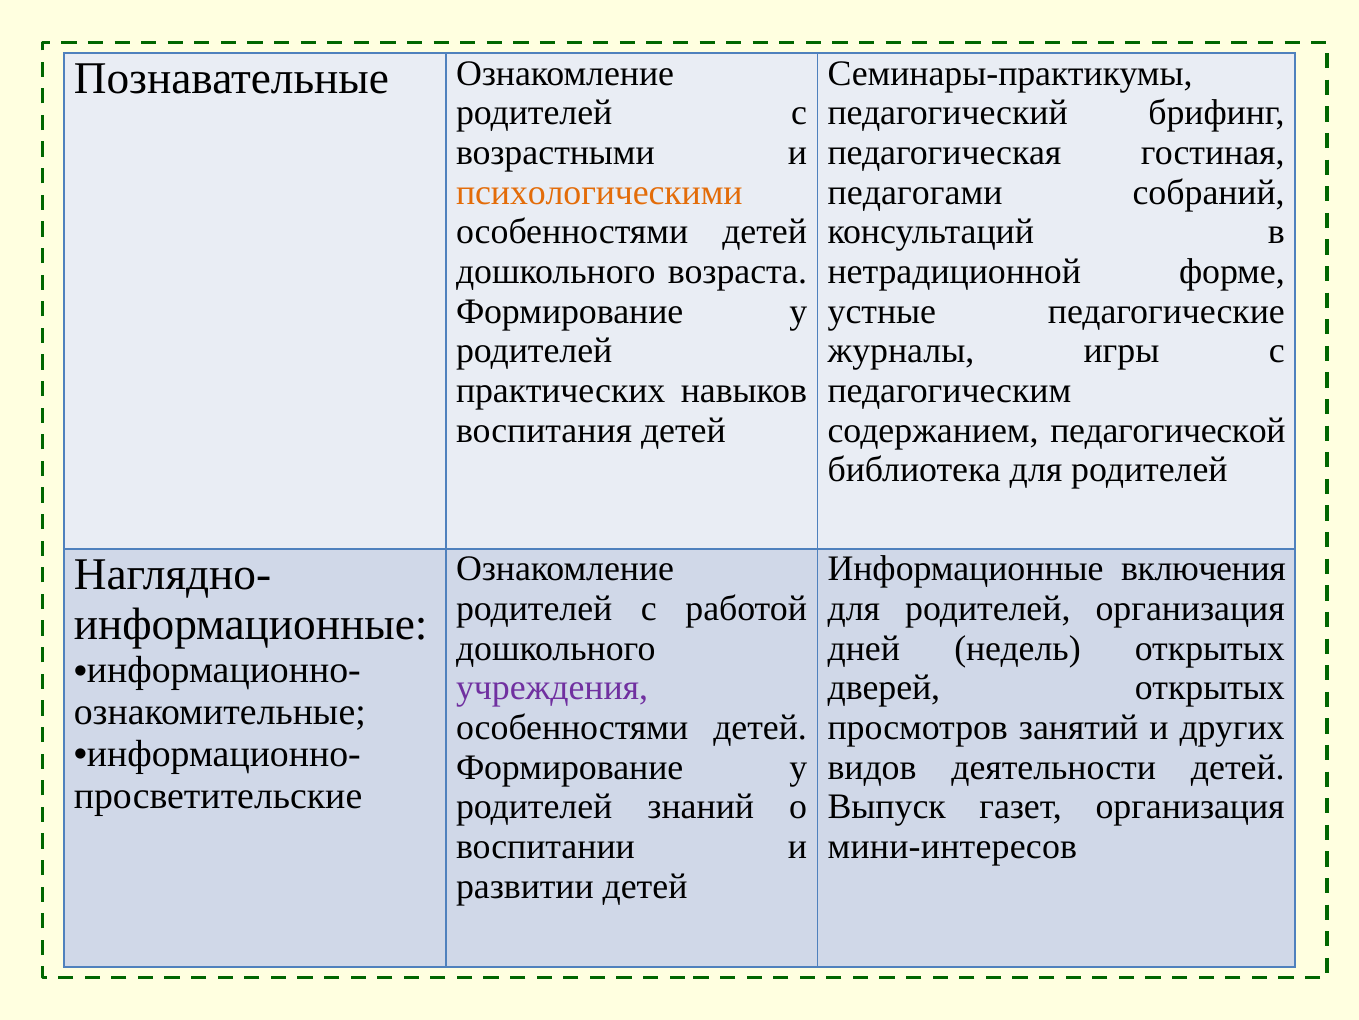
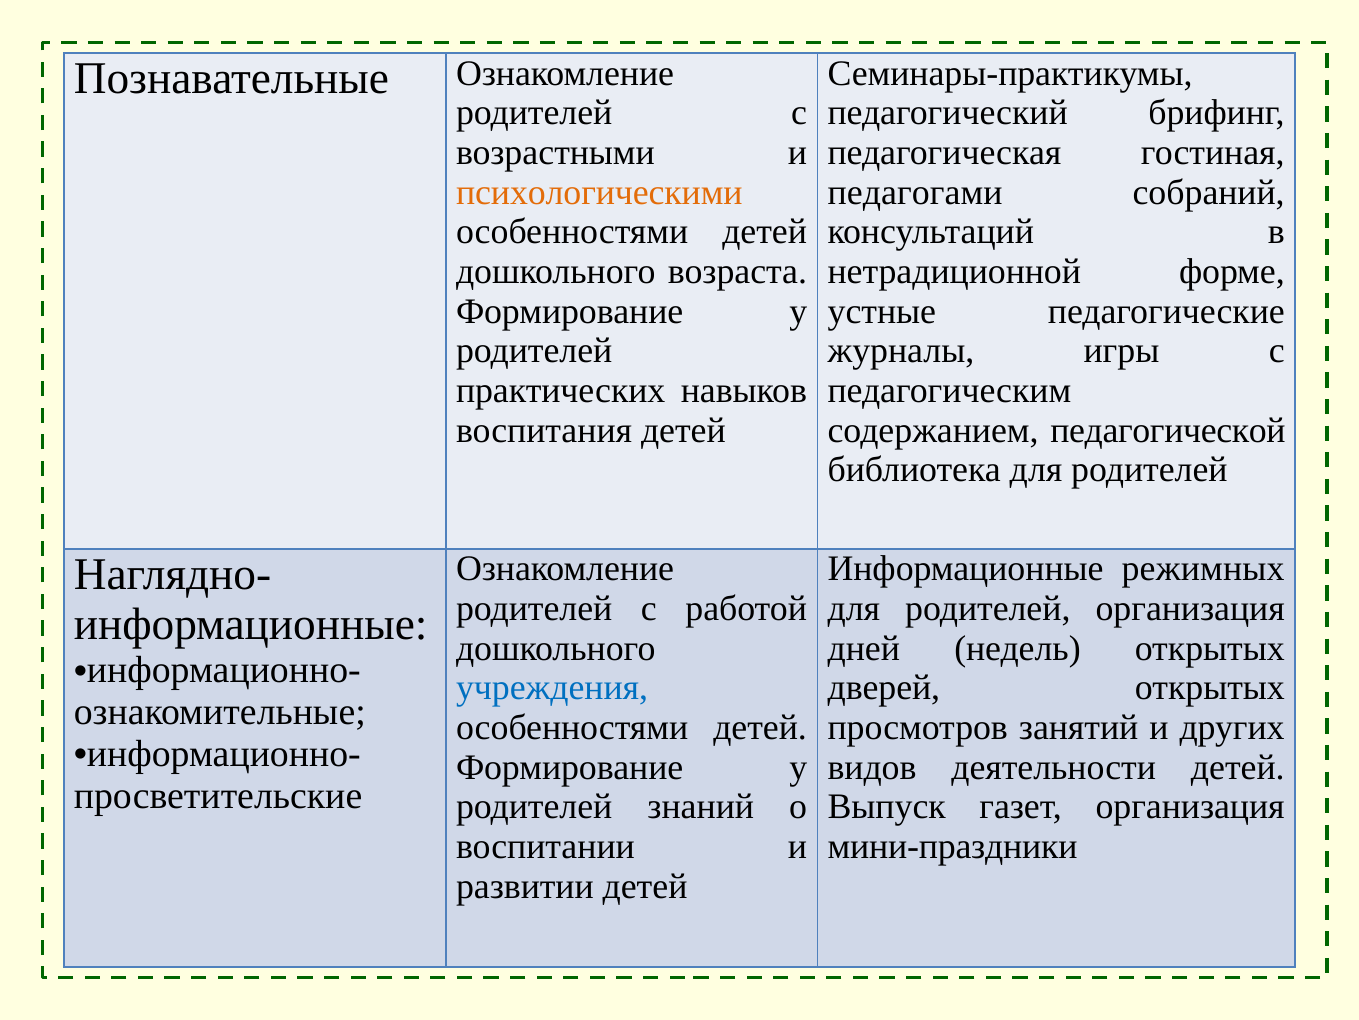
включения: включения -> режимных
учреждения colour: purple -> blue
мини-интересов: мини-интересов -> мини-праздники
